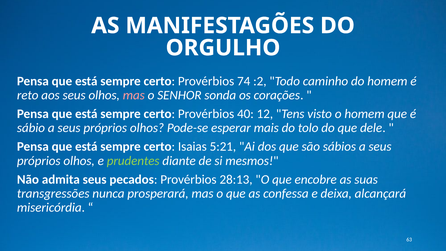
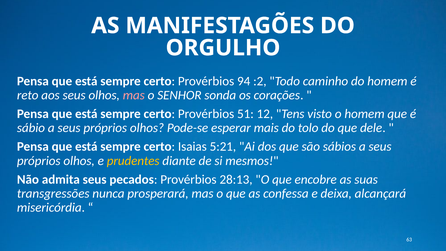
74: 74 -> 94
40: 40 -> 51
prudentes colour: light green -> yellow
